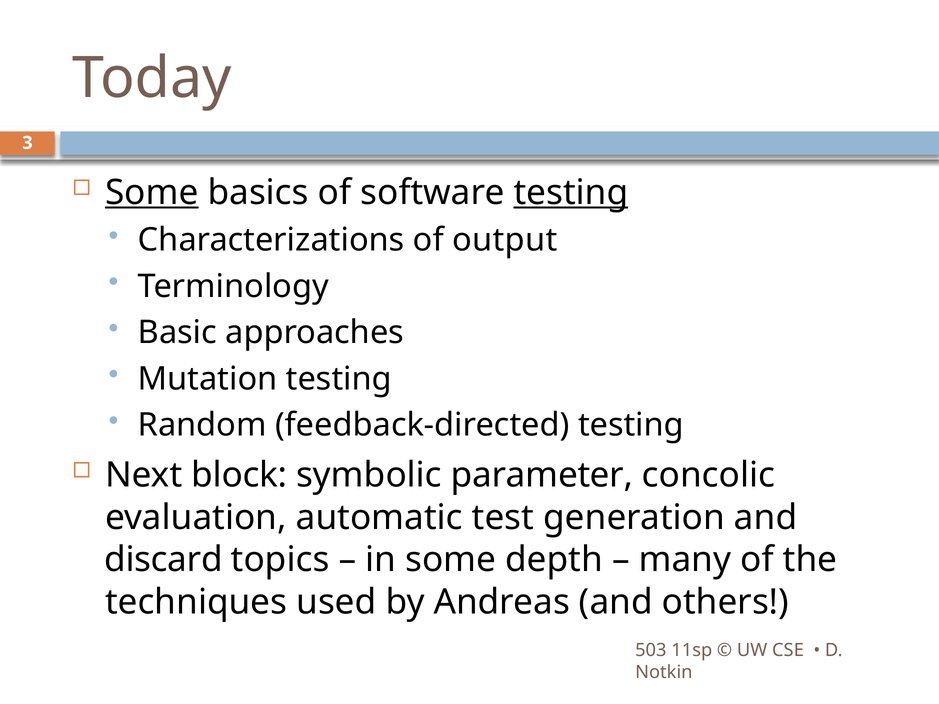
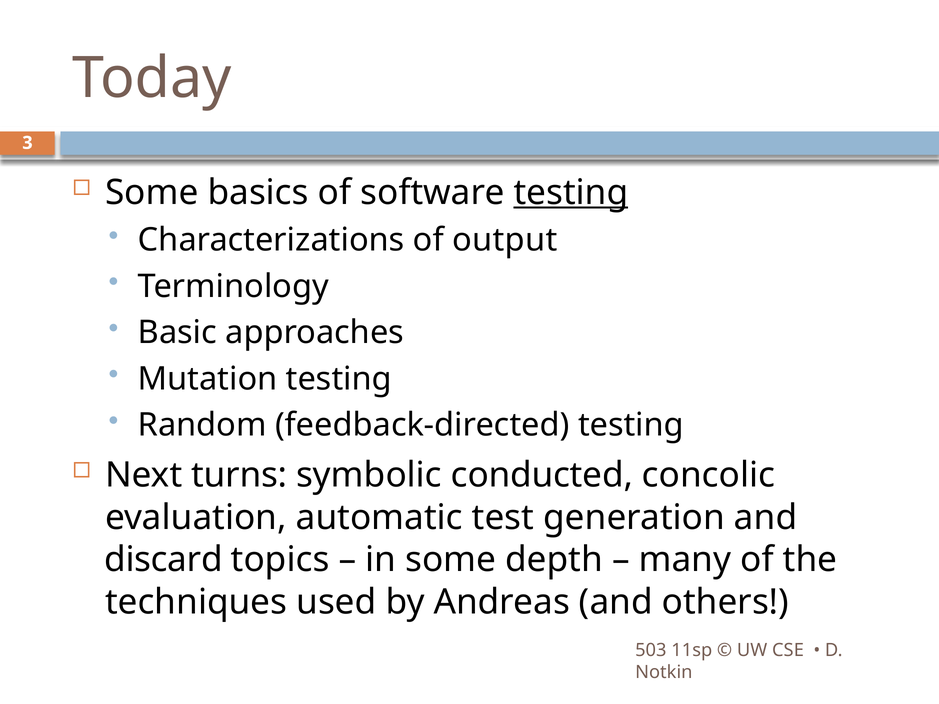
Some at (152, 193) underline: present -> none
block: block -> turns
parameter: parameter -> conducted
